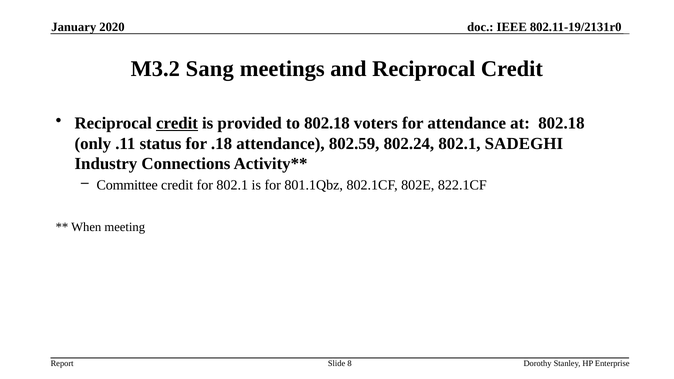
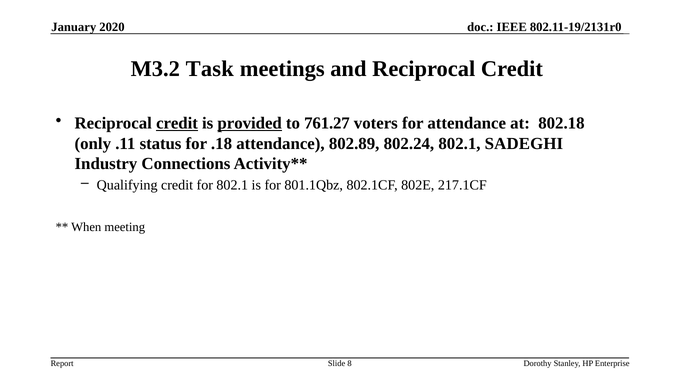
Sang: Sang -> Task
provided underline: none -> present
to 802.18: 802.18 -> 761.27
802.59: 802.59 -> 802.89
Committee: Committee -> Qualifying
822.1CF: 822.1CF -> 217.1CF
